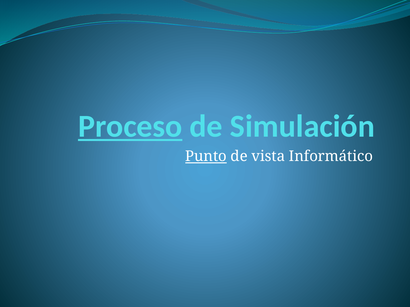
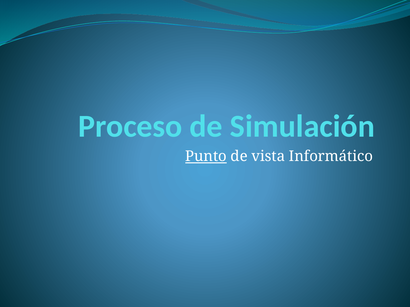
Proceso underline: present -> none
